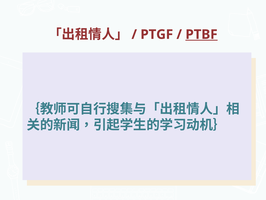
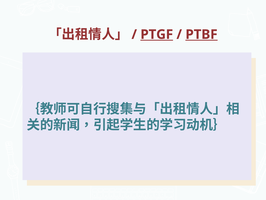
PTGF underline: none -> present
